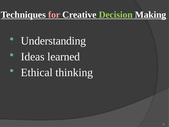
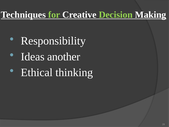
for colour: pink -> light green
Understanding: Understanding -> Responsibility
learned: learned -> another
